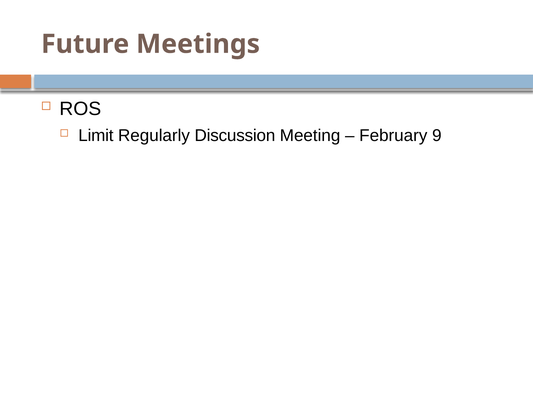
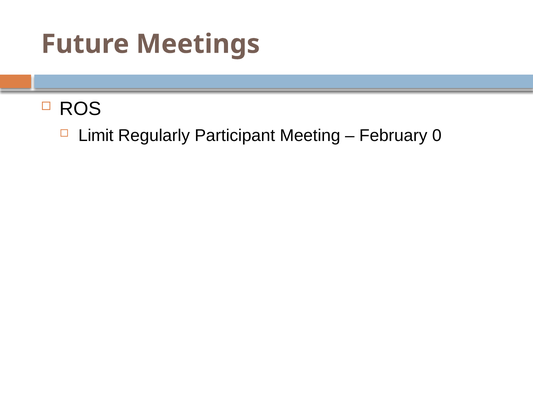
Discussion: Discussion -> Participant
9: 9 -> 0
